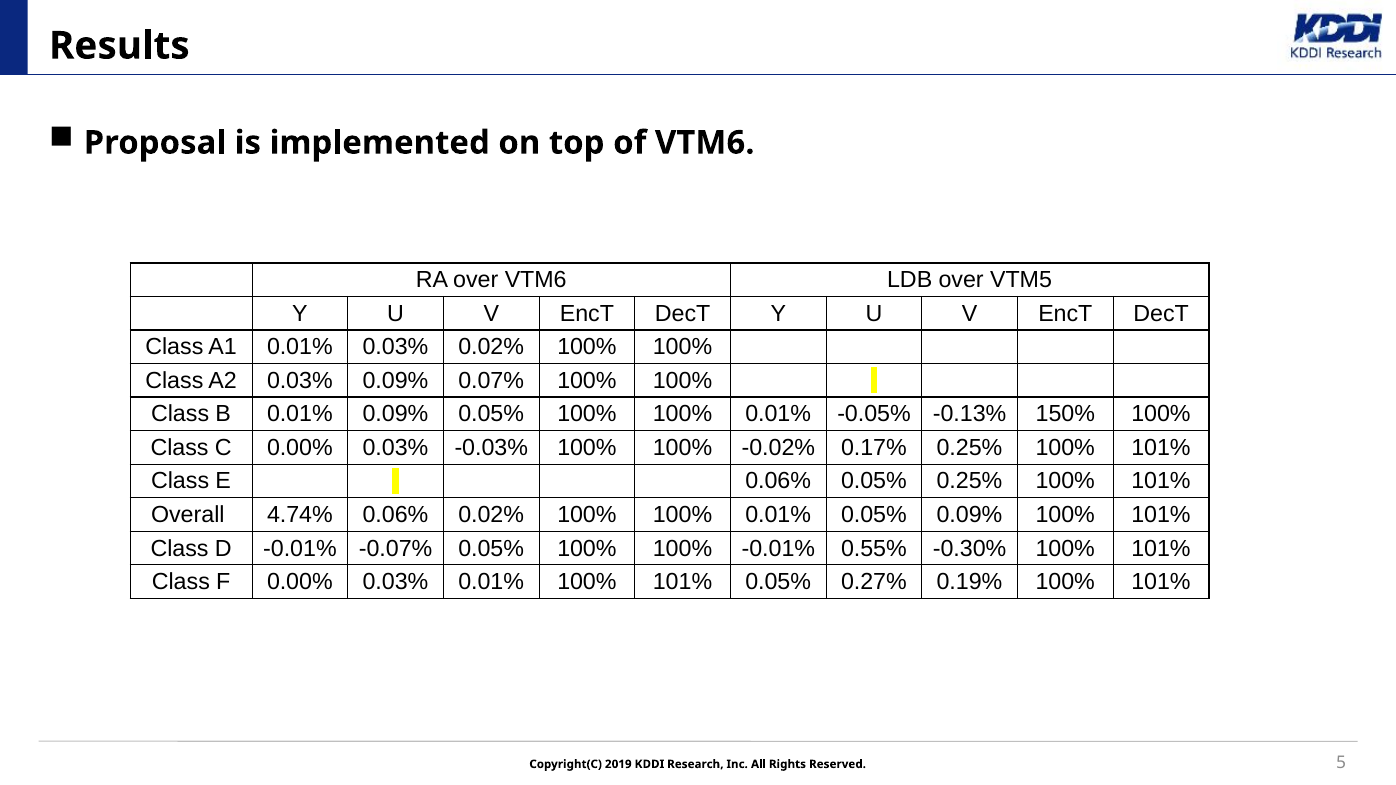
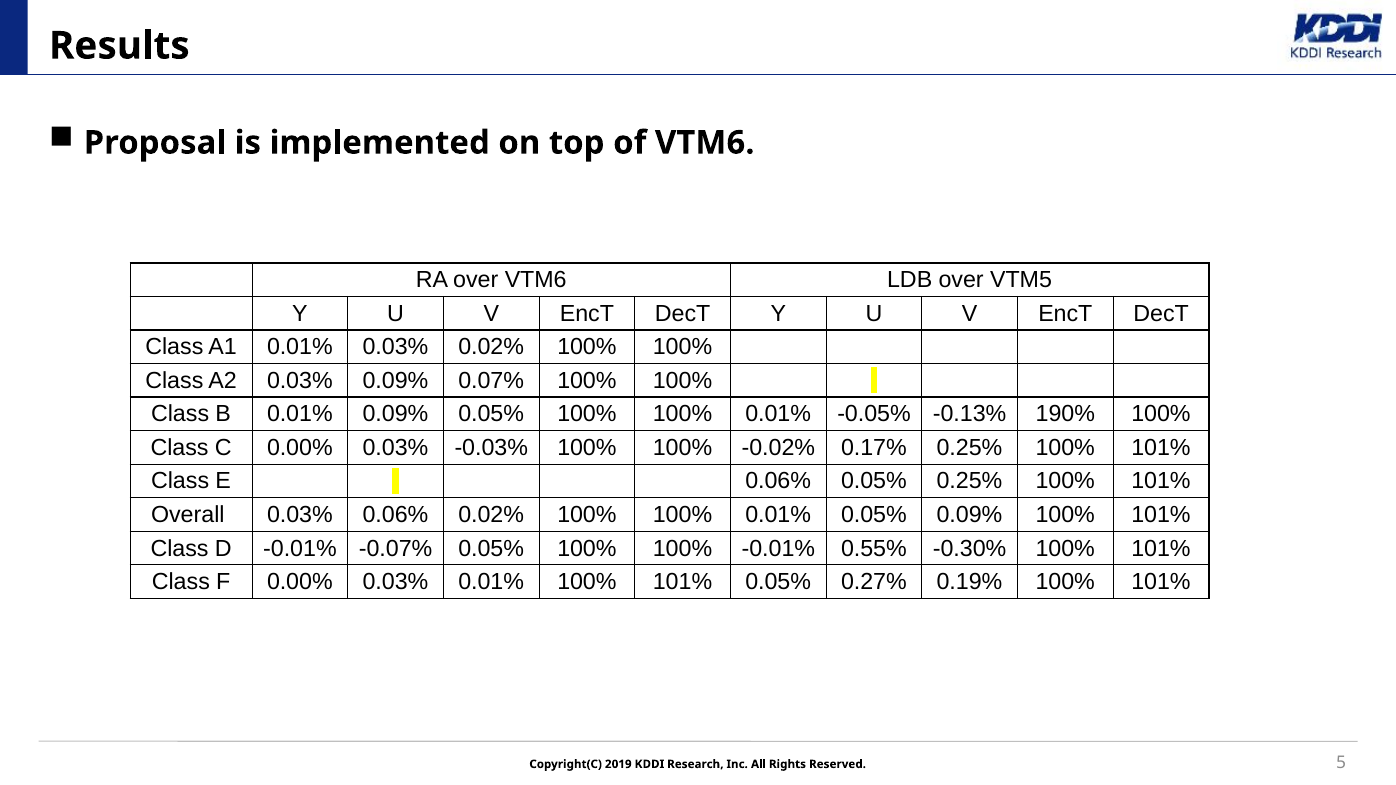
150%: 150% -> 190%
Overall 4.74%: 4.74% -> 0.03%
